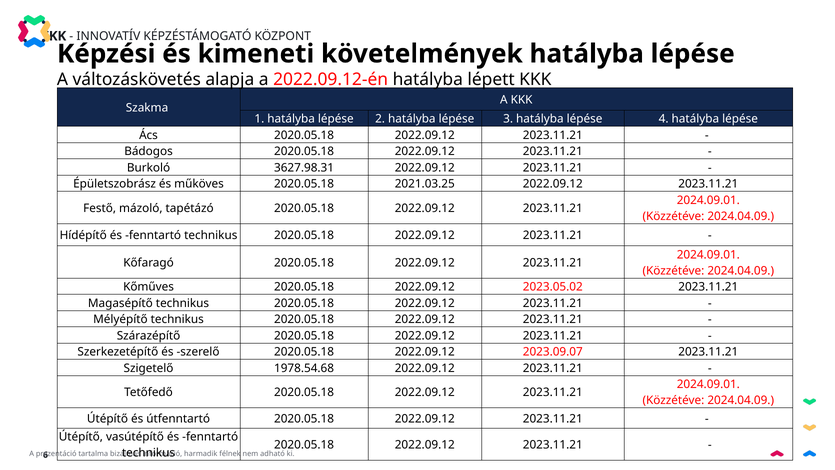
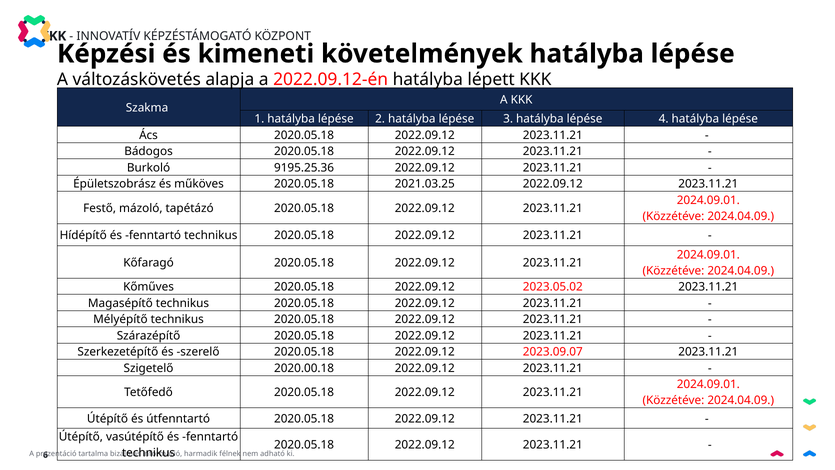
3627.98.31: 3627.98.31 -> 9195.25.36
1978.54.68: 1978.54.68 -> 2020.00.18
